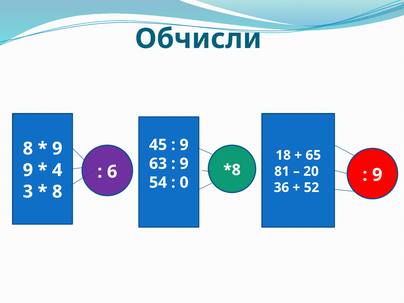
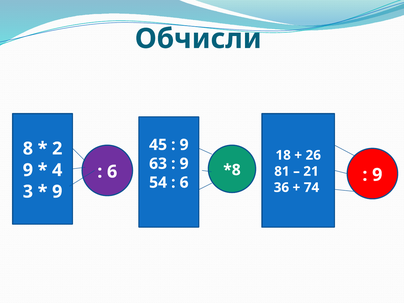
9 at (57, 149): 9 -> 2
65: 65 -> 26
20: 20 -> 21
0 at (184, 183): 0 -> 6
52: 52 -> 74
8 at (57, 192): 8 -> 9
